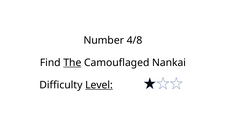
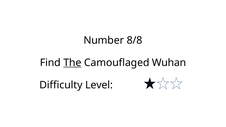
4/8: 4/8 -> 8/8
Nankai: Nankai -> Wuhan
Level underline: present -> none
